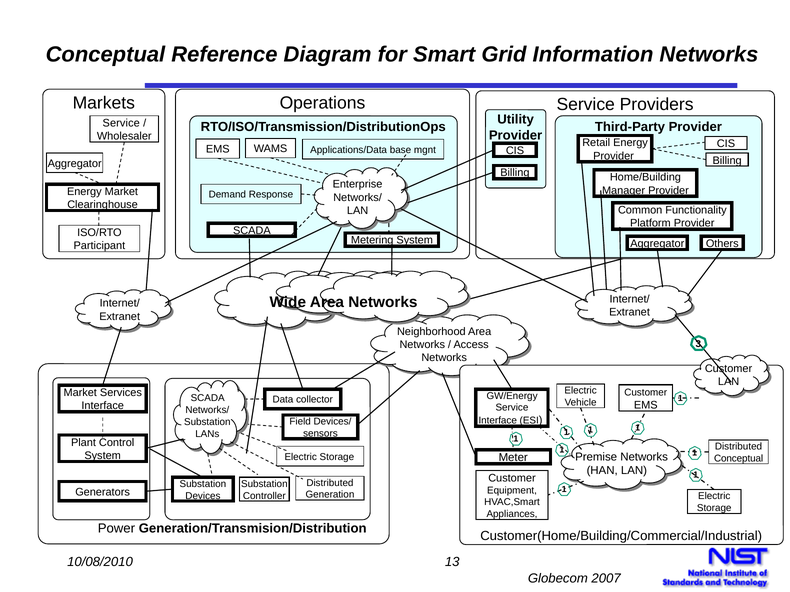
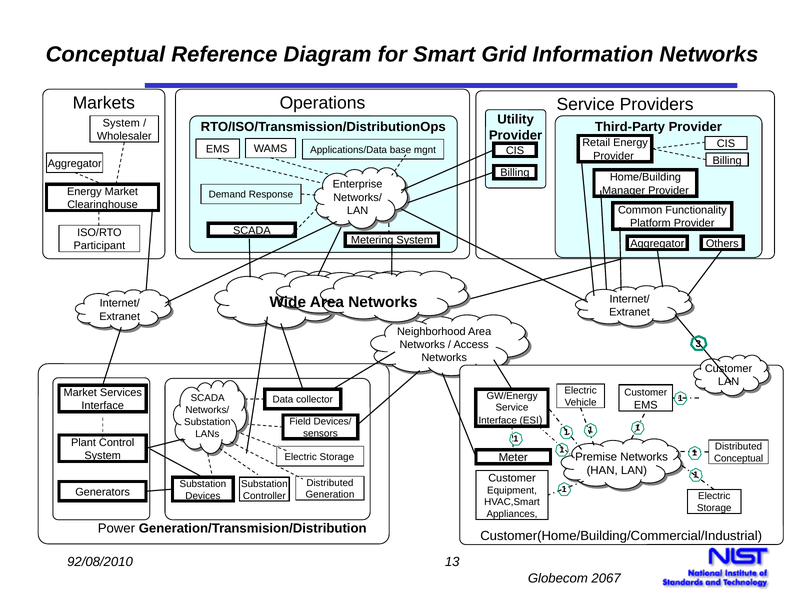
Service at (121, 123): Service -> System
10/08/2010: 10/08/2010 -> 92/08/2010
2007: 2007 -> 2067
